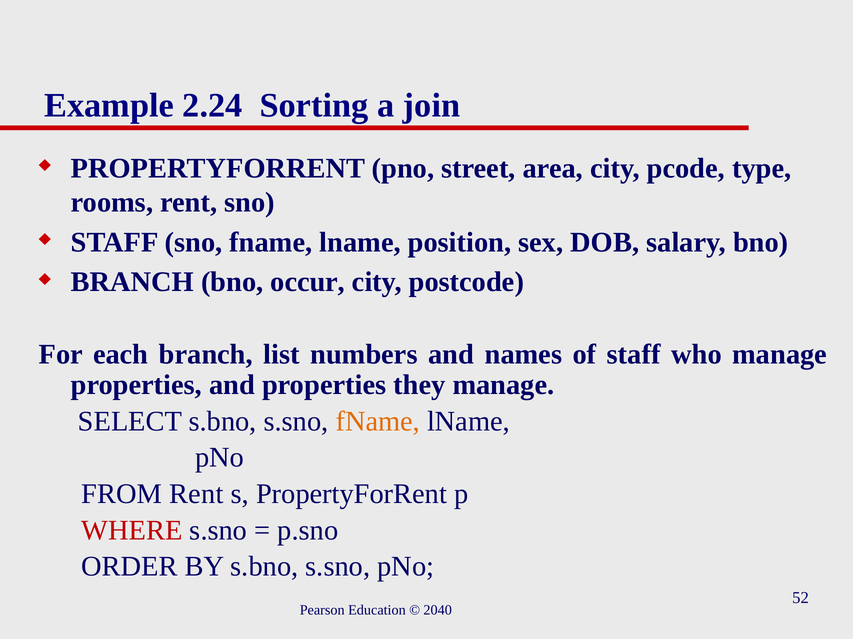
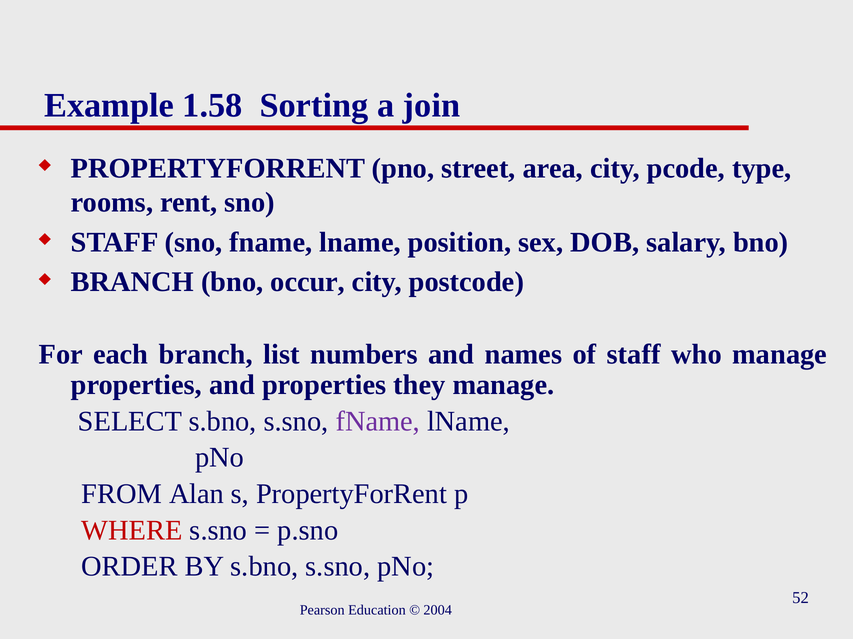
2.24: 2.24 -> 1.58
fName at (378, 422) colour: orange -> purple
FROM Rent: Rent -> Alan
2040: 2040 -> 2004
